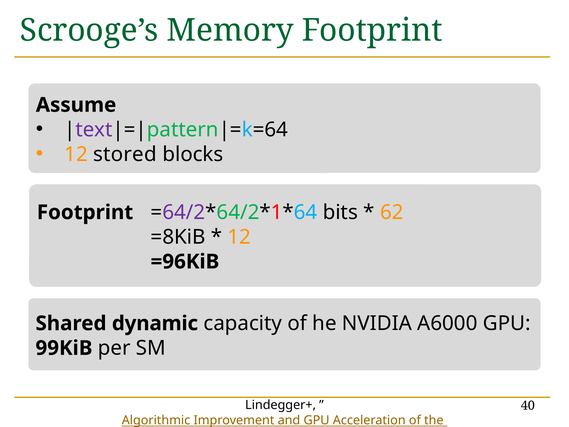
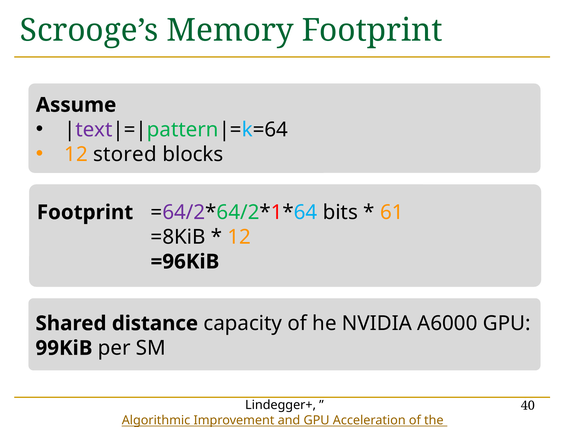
62: 62 -> 61
dynamic: dynamic -> distance
